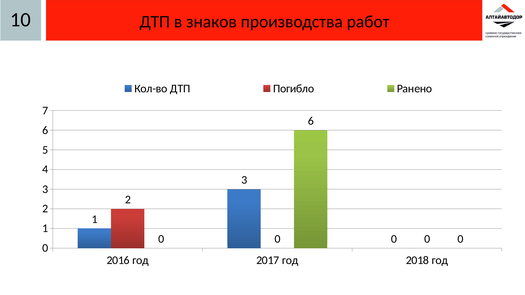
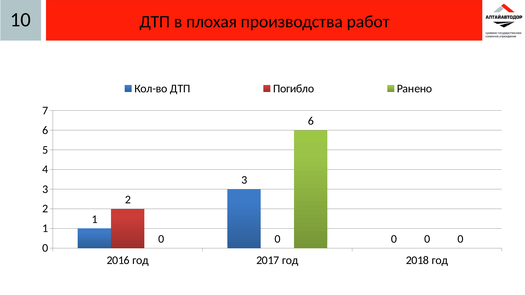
знаков: знаков -> плохая
